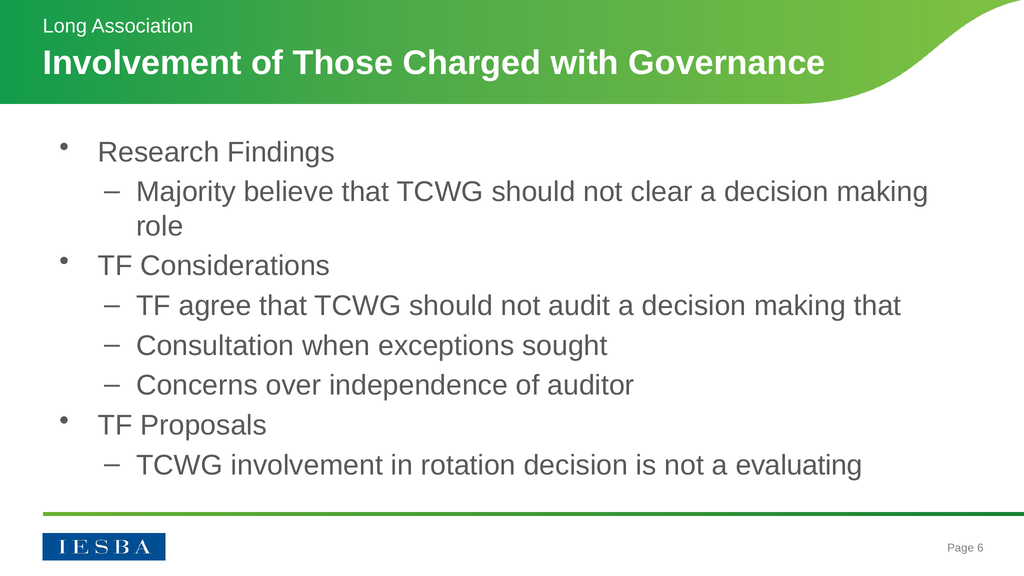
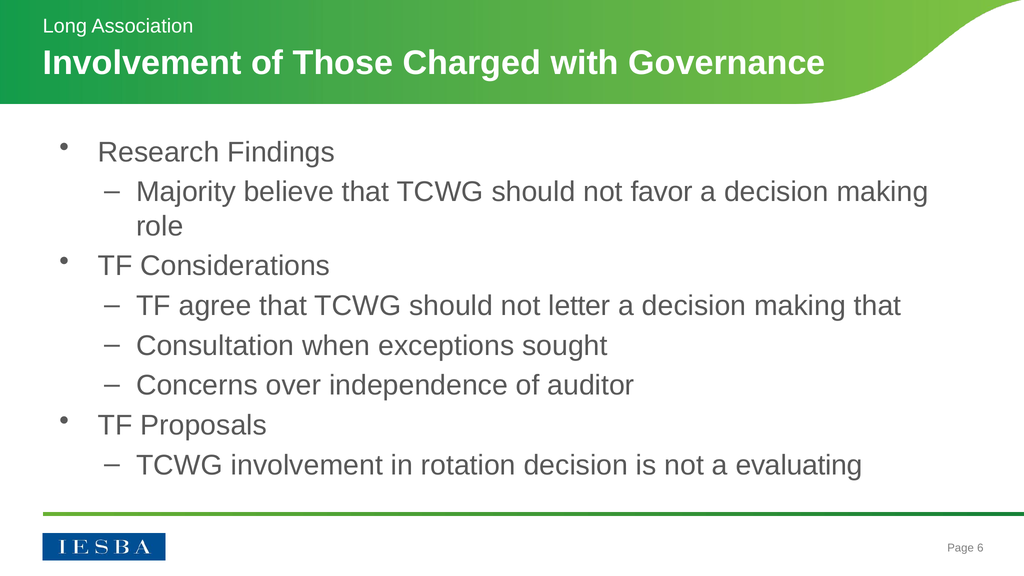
clear: clear -> favor
audit: audit -> letter
